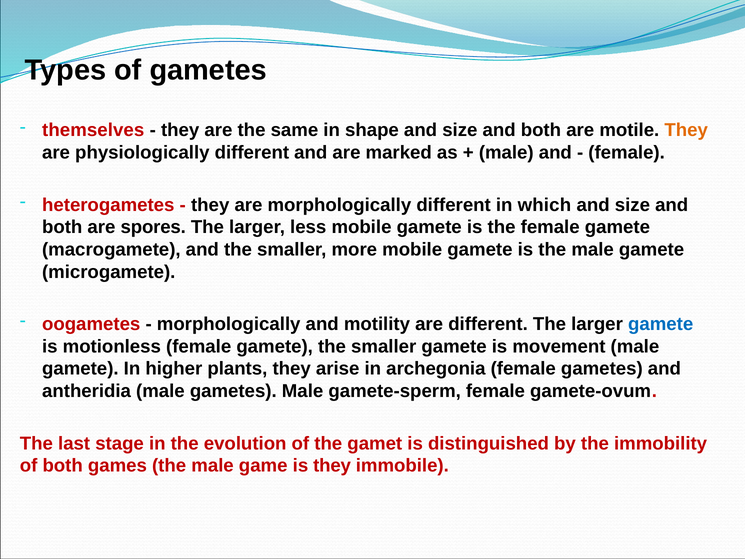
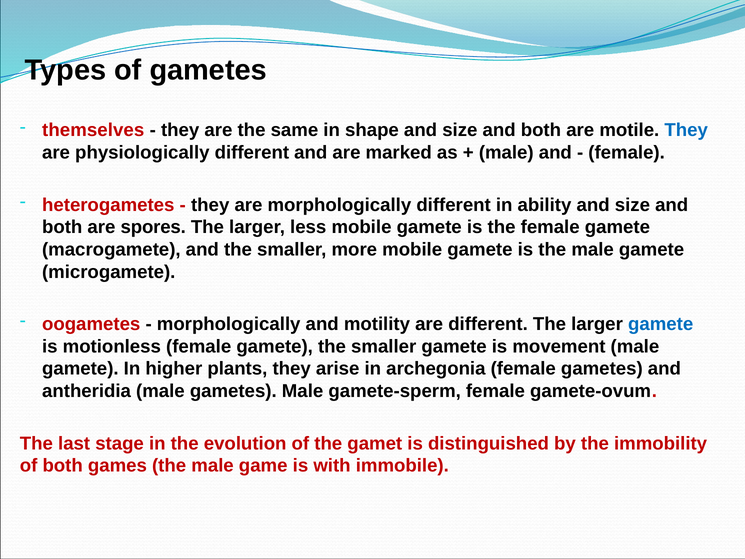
They at (686, 130) colour: orange -> blue
which: which -> ability
is they: they -> with
